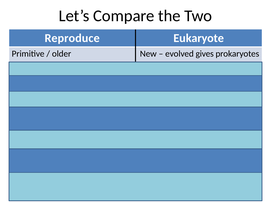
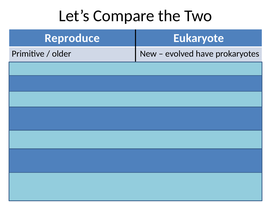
gives: gives -> have
